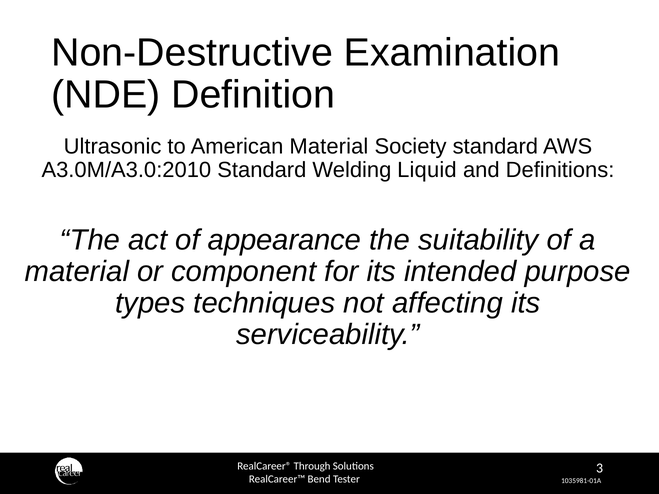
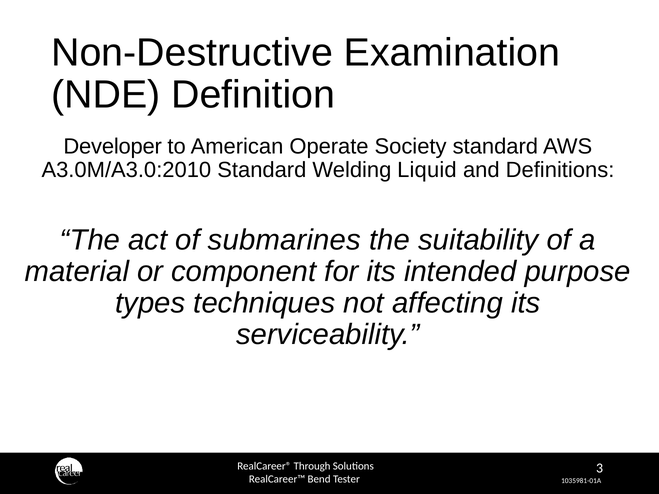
Ultrasonic: Ultrasonic -> Developer
American Material: Material -> Operate
appearance: appearance -> submarines
